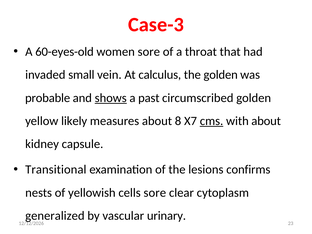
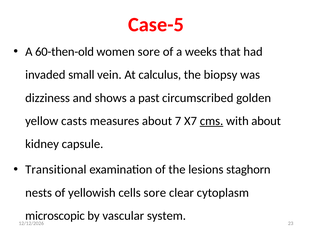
Case-3: Case-3 -> Case-5
60-eyes-old: 60-eyes-old -> 60-then-old
throat: throat -> weeks
the golden: golden -> biopsy
probable: probable -> dizziness
shows underline: present -> none
likely: likely -> casts
8: 8 -> 7
confirms: confirms -> staghorn
generalized: generalized -> microscopic
urinary: urinary -> system
